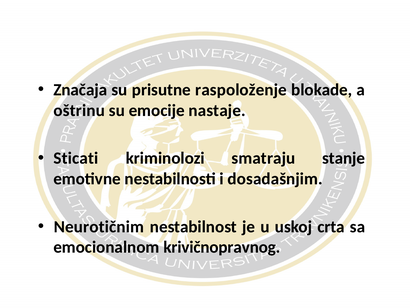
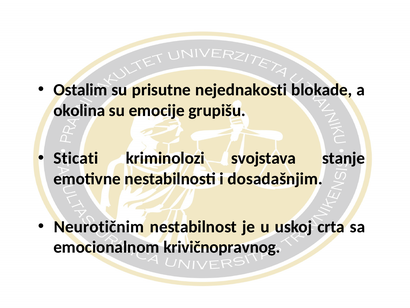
Značaja: Značaja -> Ostalim
raspoloženje: raspoloženje -> nejednakosti
oštrinu: oštrinu -> okolina
nastaje: nastaje -> grupišu
smatraju: smatraju -> svojstava
